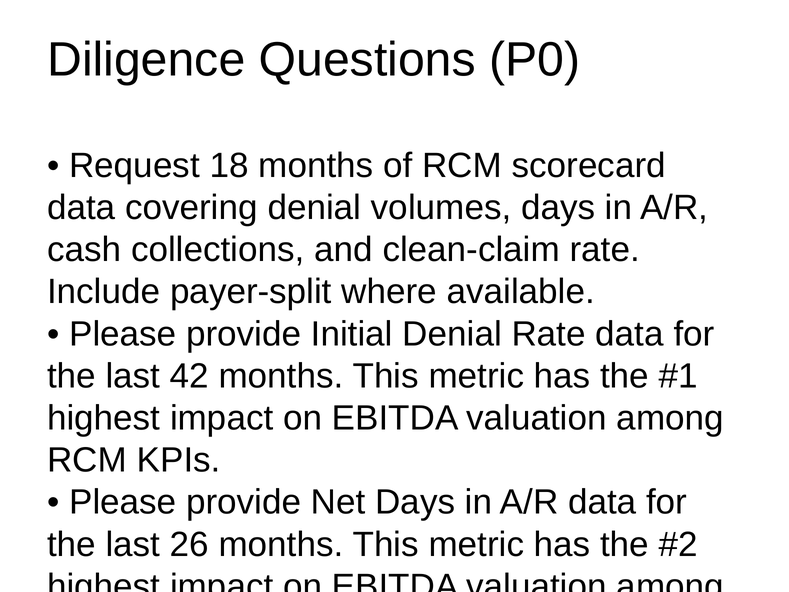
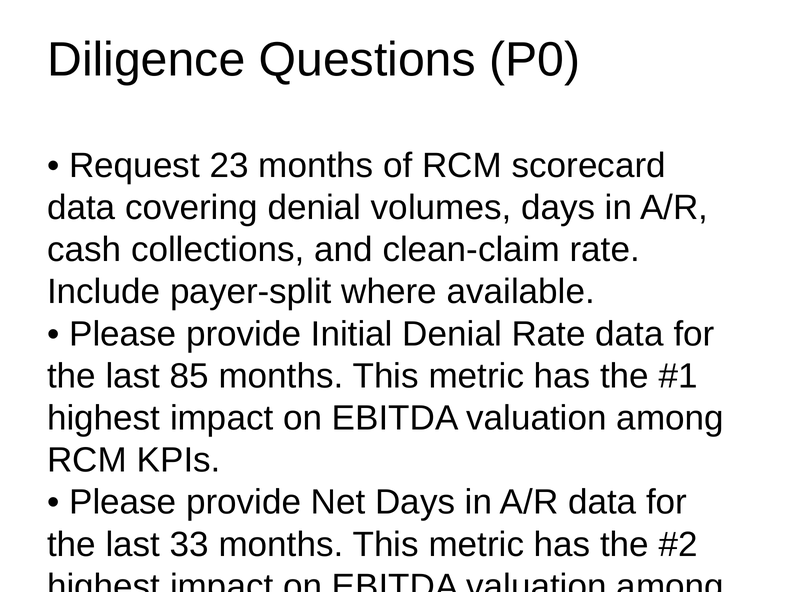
18: 18 -> 23
42: 42 -> 85
26: 26 -> 33
